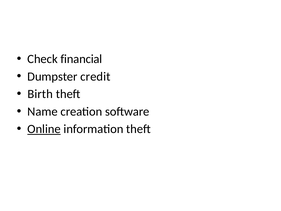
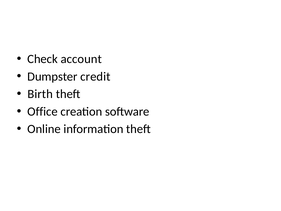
financial: financial -> account
Name: Name -> Office
Online underline: present -> none
